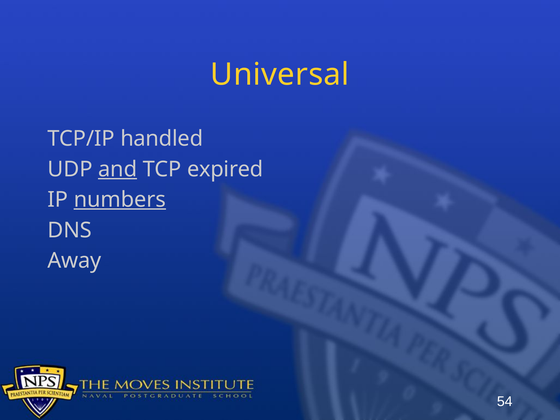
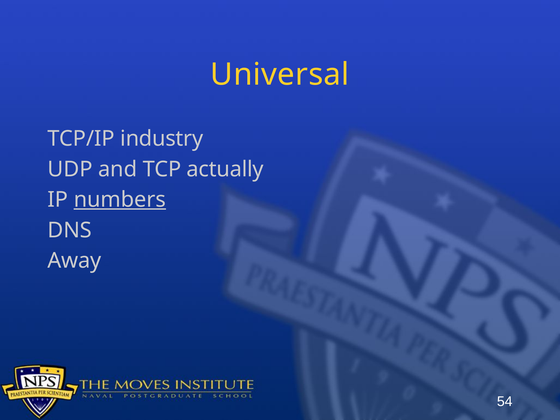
handled: handled -> industry
and underline: present -> none
expired: expired -> actually
